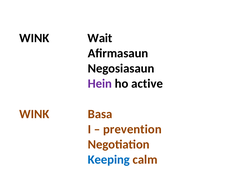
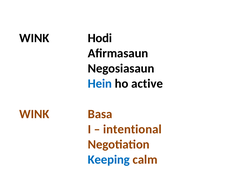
Wait: Wait -> Hodi
Hein colour: purple -> blue
prevention: prevention -> intentional
